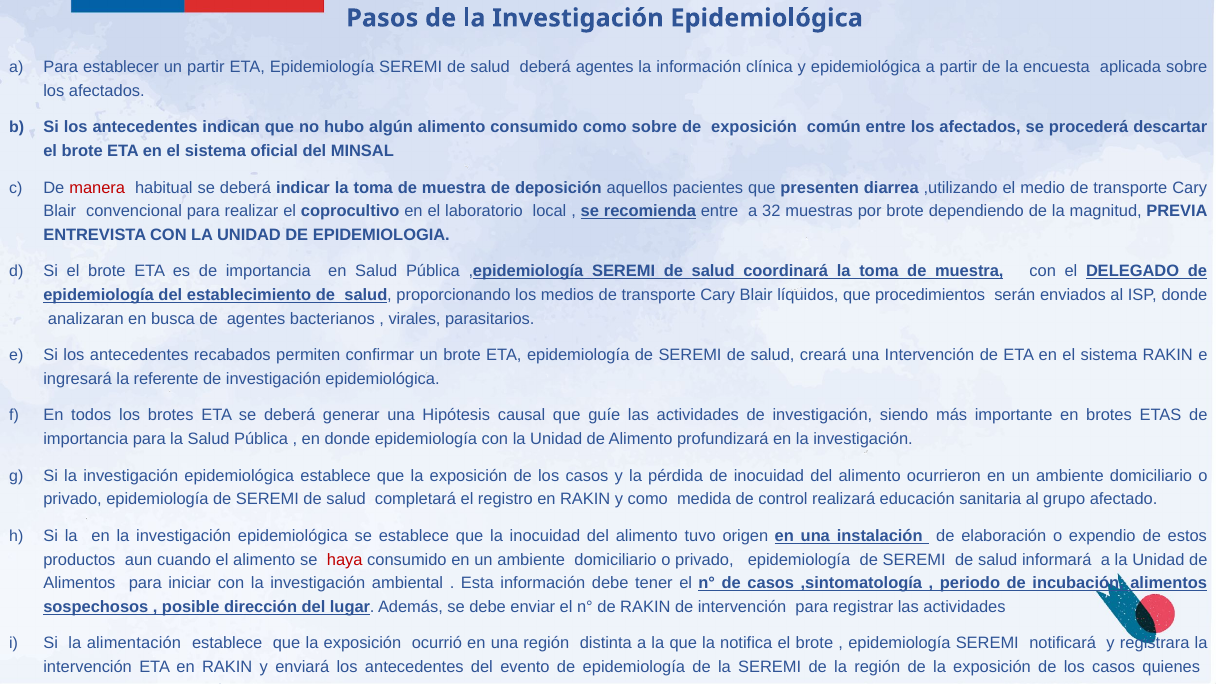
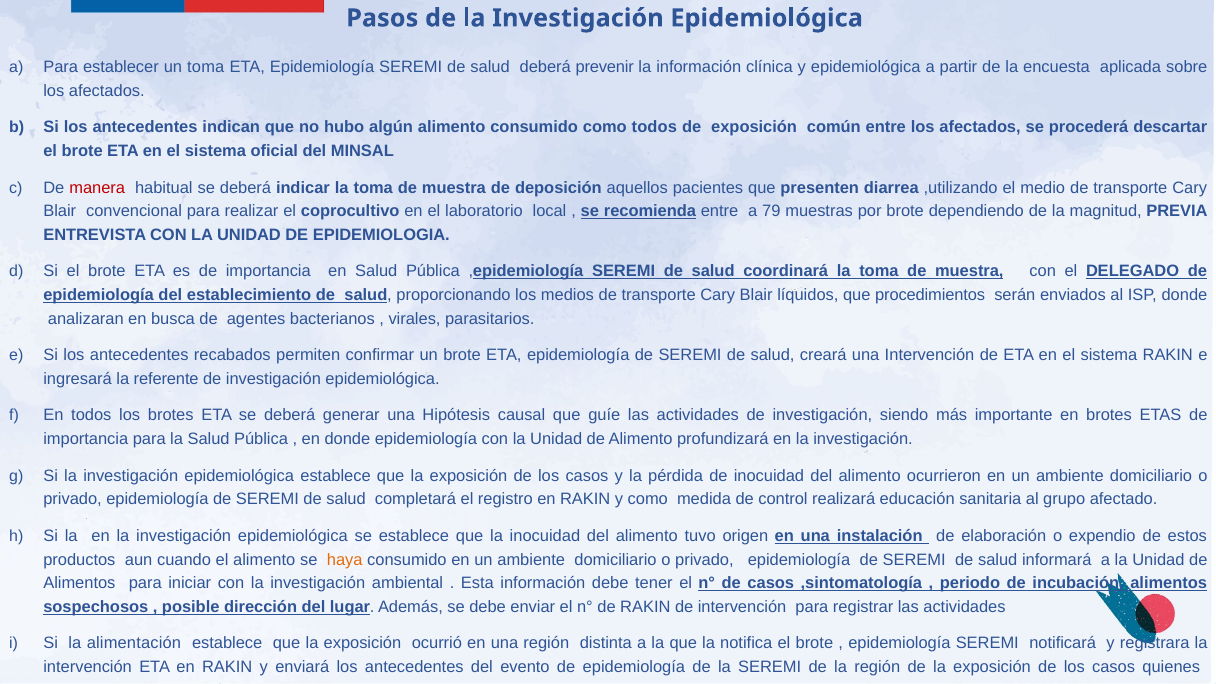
un partir: partir -> toma
deberá agentes: agentes -> prevenir
como sobre: sobre -> todos
32: 32 -> 79
haya colour: red -> orange
